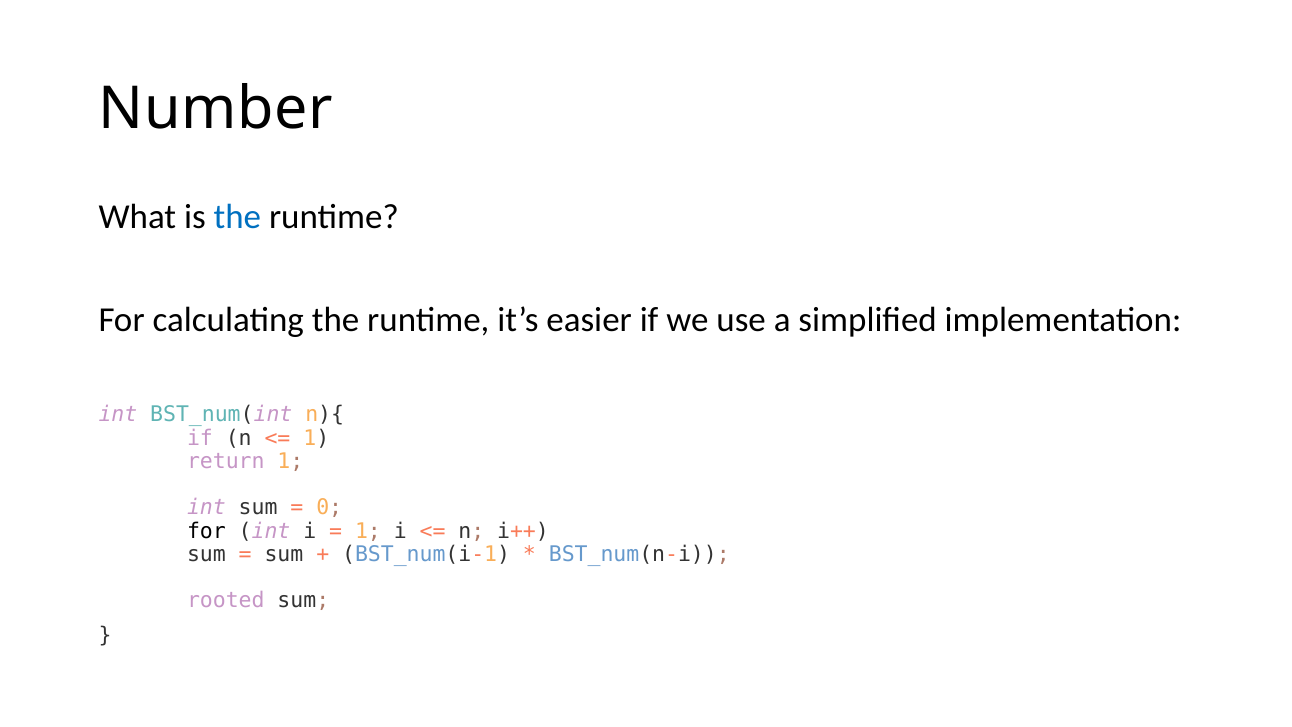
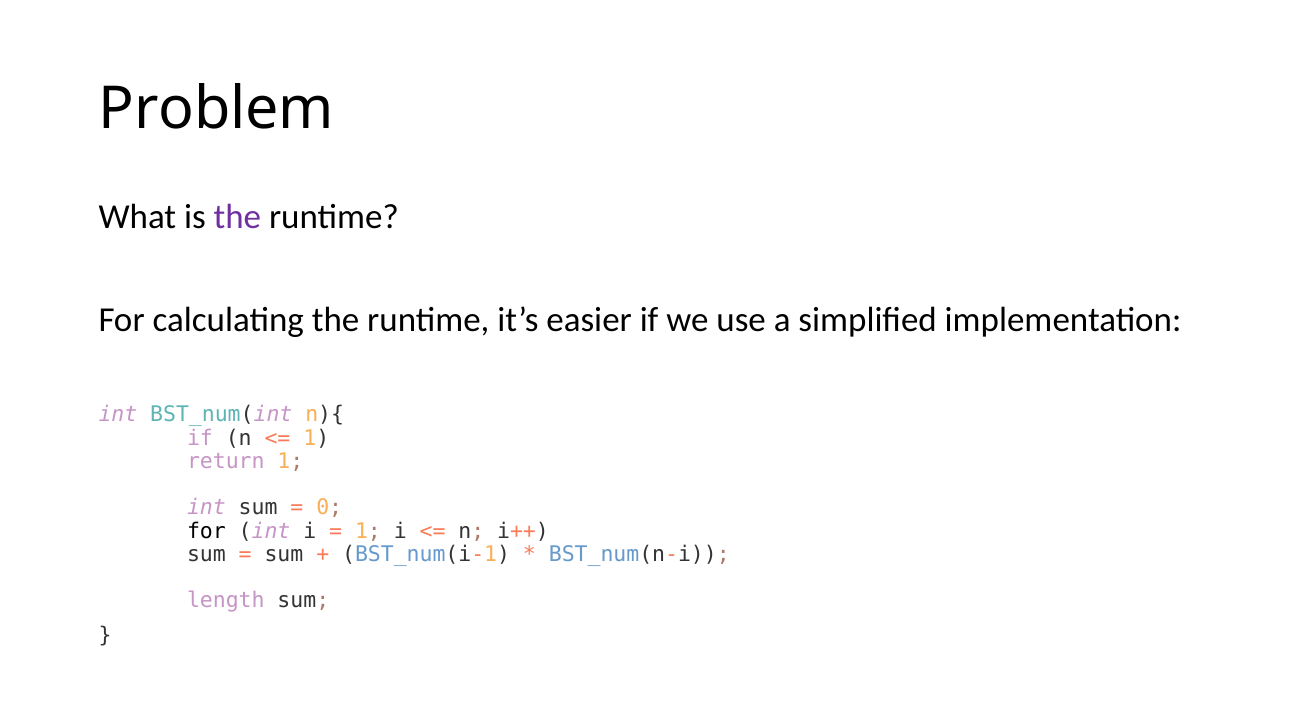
Number: Number -> Problem
the at (237, 217) colour: blue -> purple
rooted: rooted -> length
